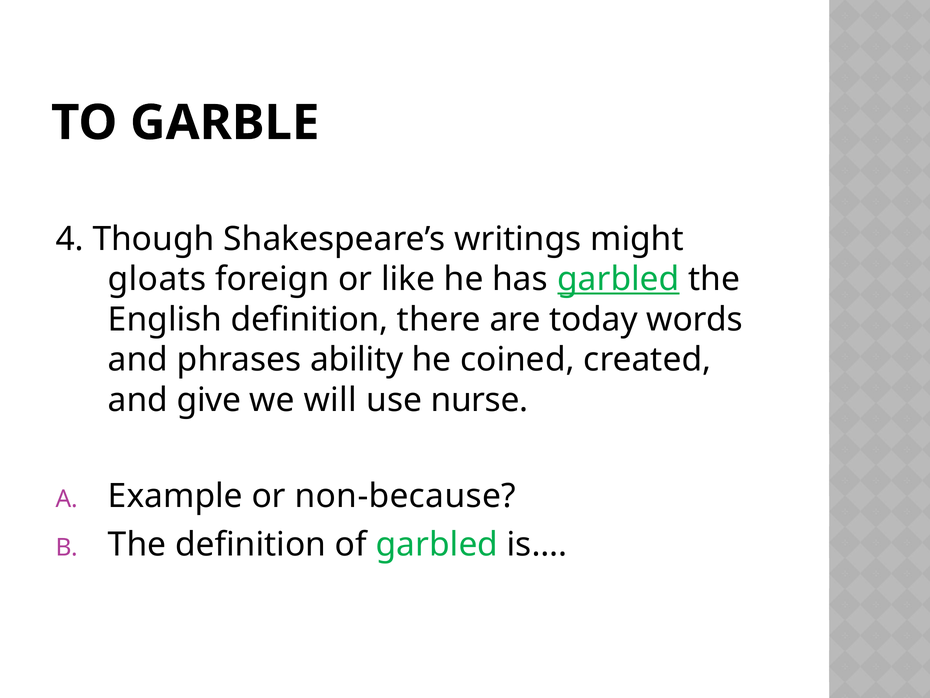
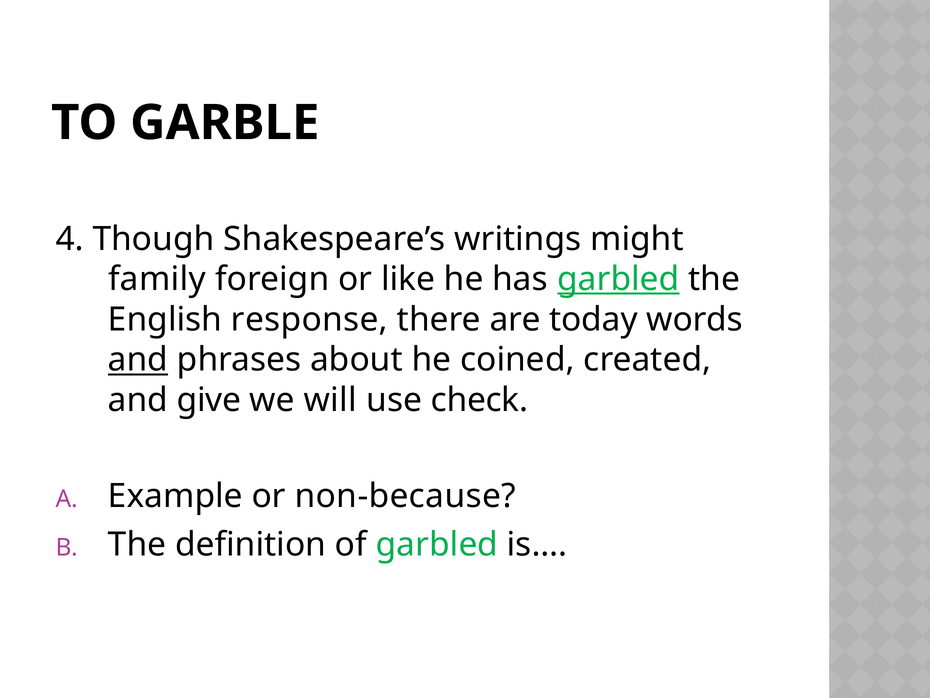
gloats: gloats -> family
English definition: definition -> response
and at (138, 360) underline: none -> present
ability: ability -> about
nurse: nurse -> check
